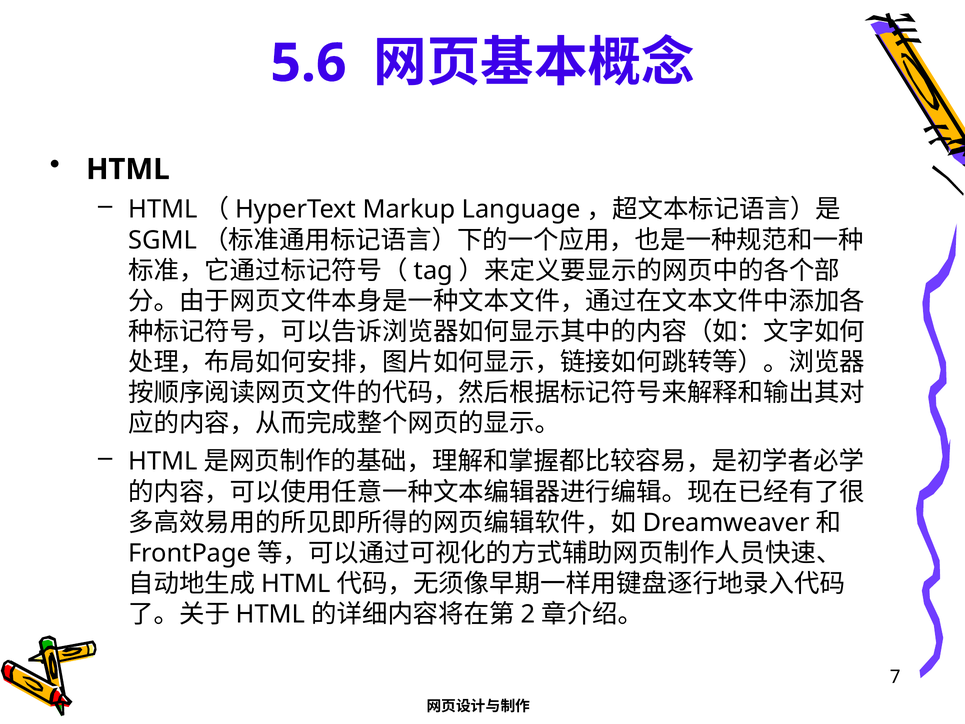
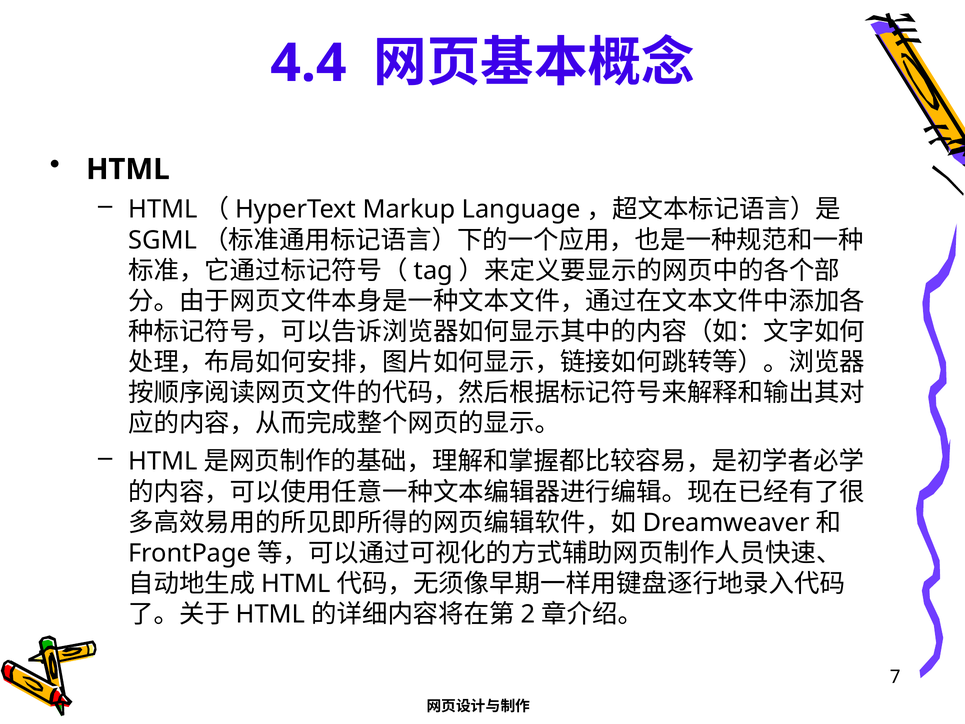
5.6: 5.6 -> 4.4
